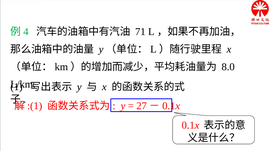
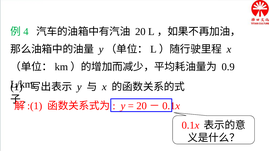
71 at (140, 32): 71 -> 20
8.0: 8.0 -> 0.9
27 at (142, 106): 27 -> 20
